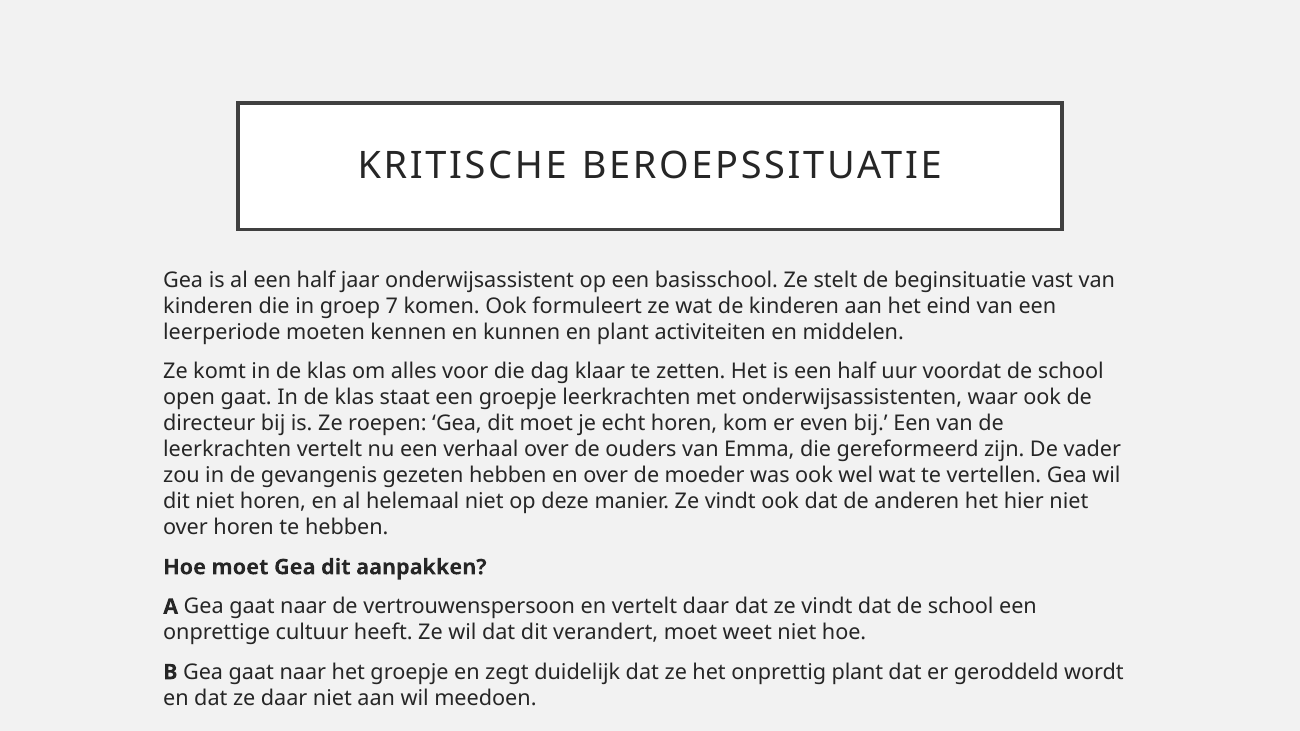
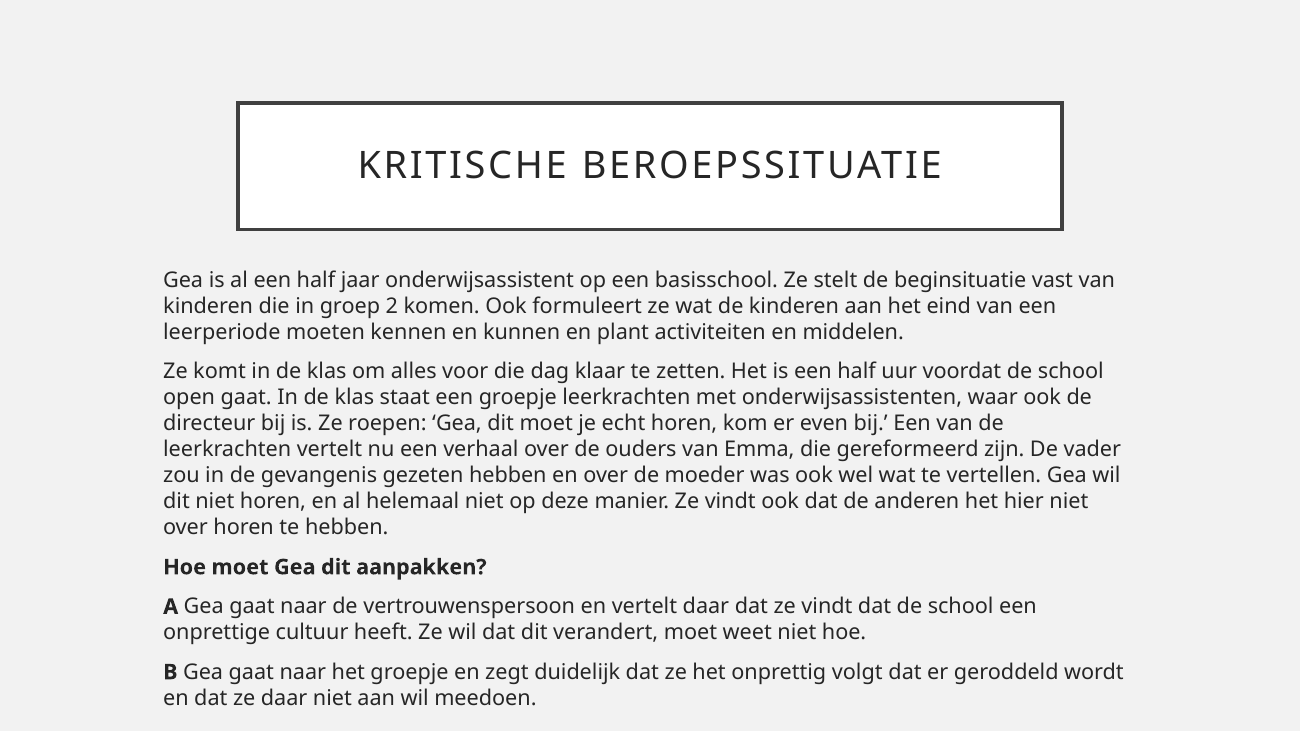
7: 7 -> 2
onprettig plant: plant -> volgt
